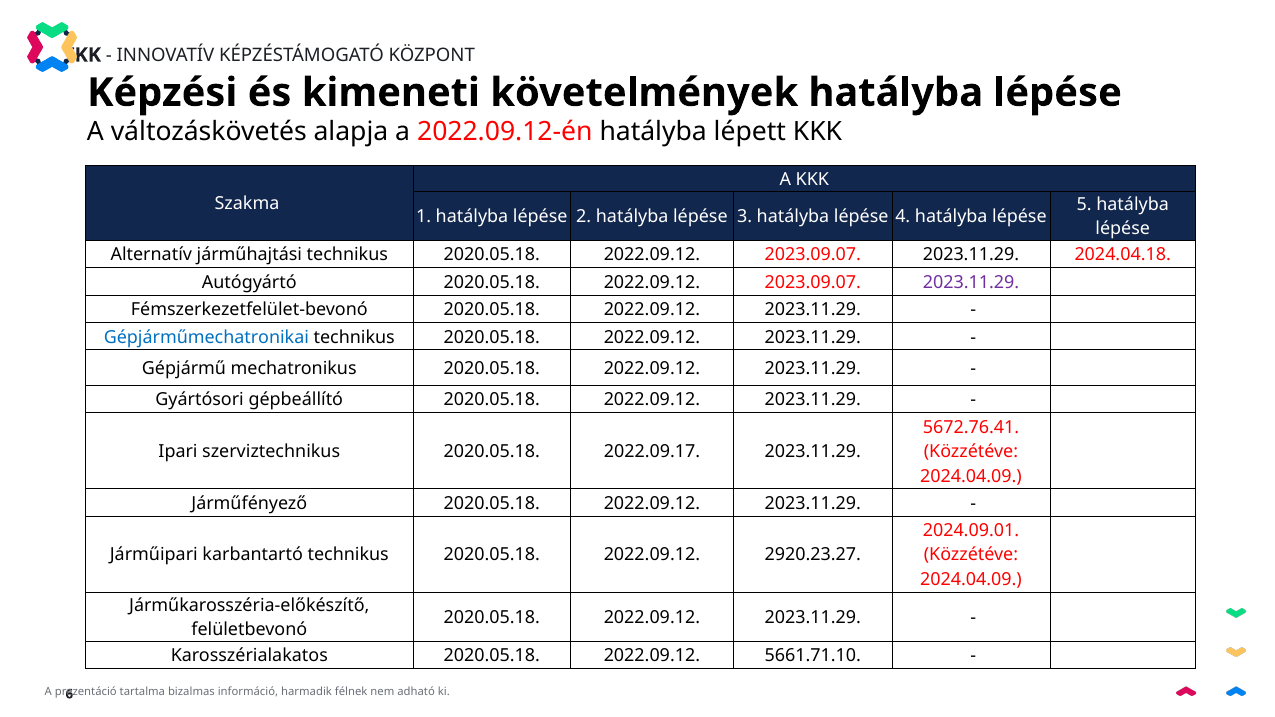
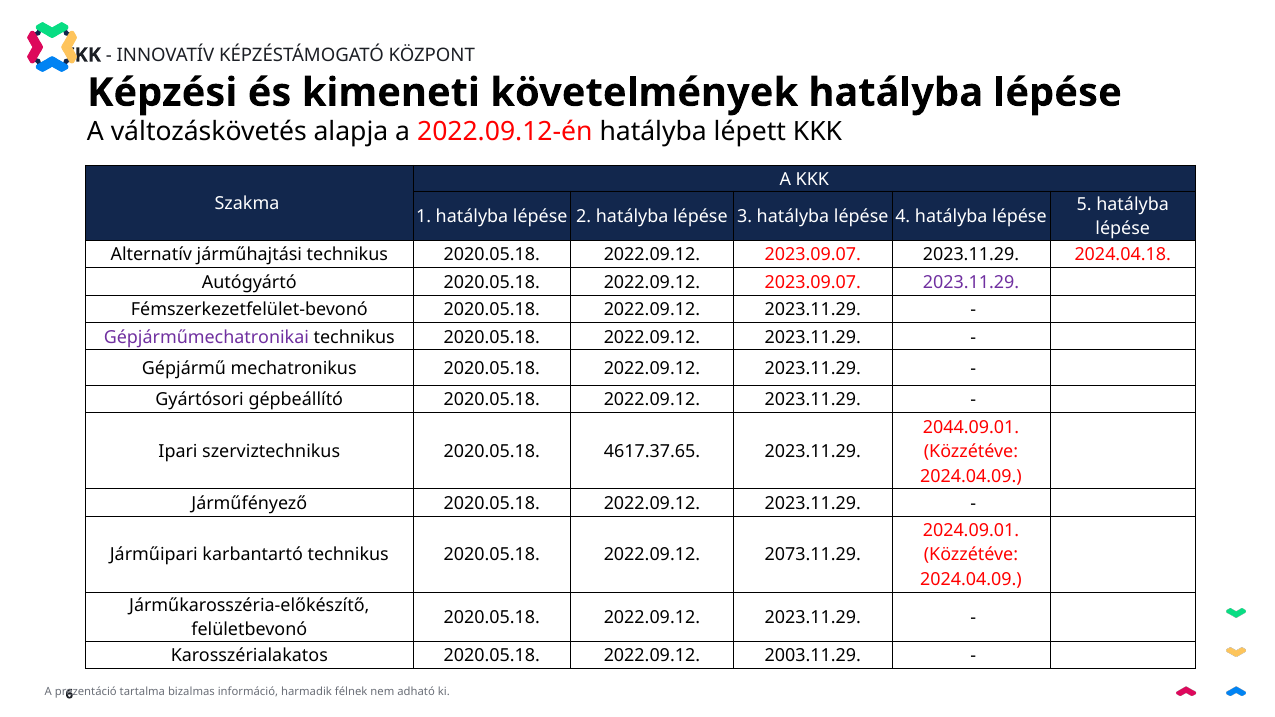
Gépjárműmechatronikai colour: blue -> purple
5672.76.41: 5672.76.41 -> 2044.09.01
2022.09.17: 2022.09.17 -> 4617.37.65
2920.23.27: 2920.23.27 -> 2073.11.29
5661.71.10: 5661.71.10 -> 2003.11.29
